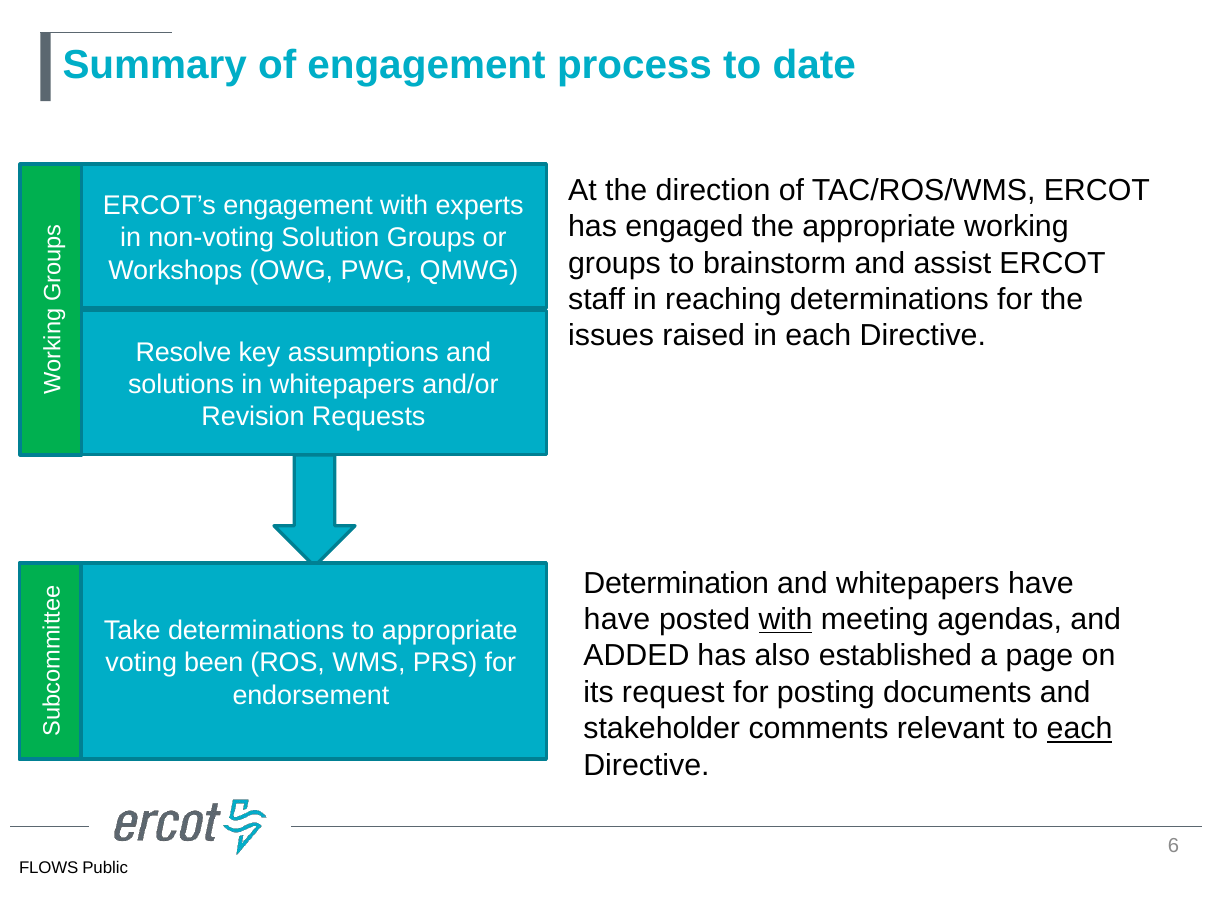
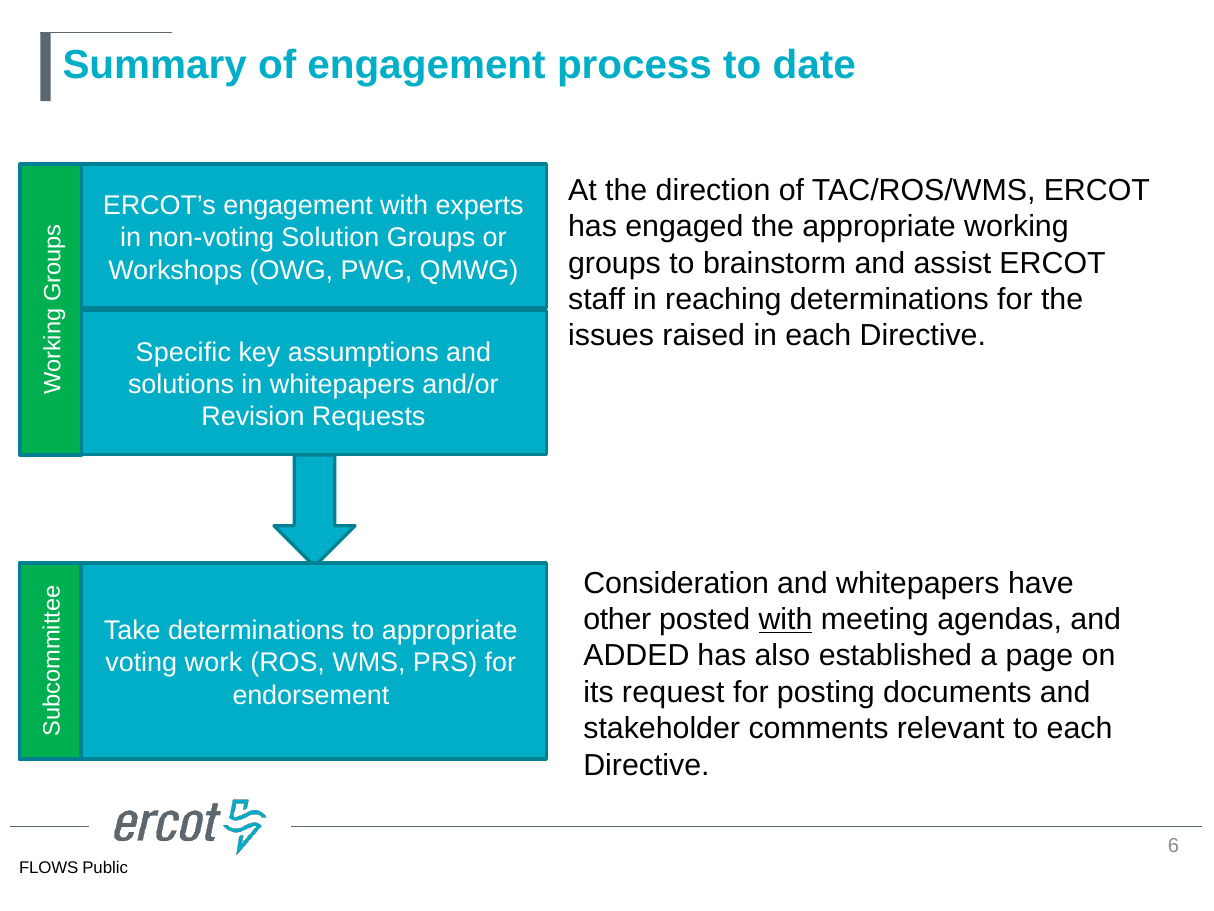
Resolve: Resolve -> Specific
Determination: Determination -> Consideration
have at (617, 619): have -> other
been: been -> work
each at (1080, 728) underline: present -> none
